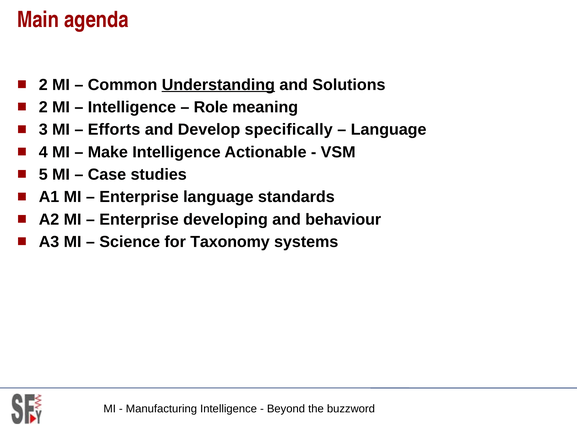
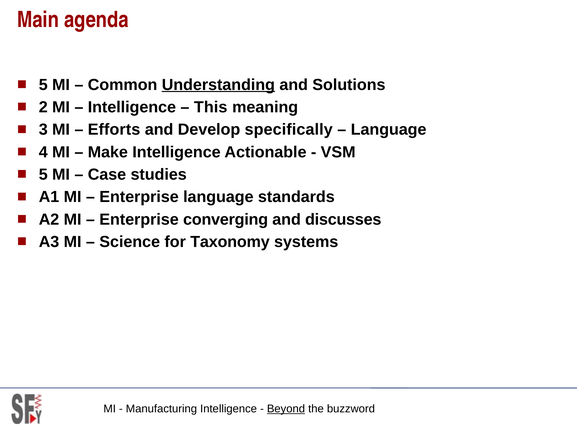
2 at (43, 85): 2 -> 5
Role: Role -> This
developing: developing -> converging
behaviour: behaviour -> discusses
Beyond underline: none -> present
